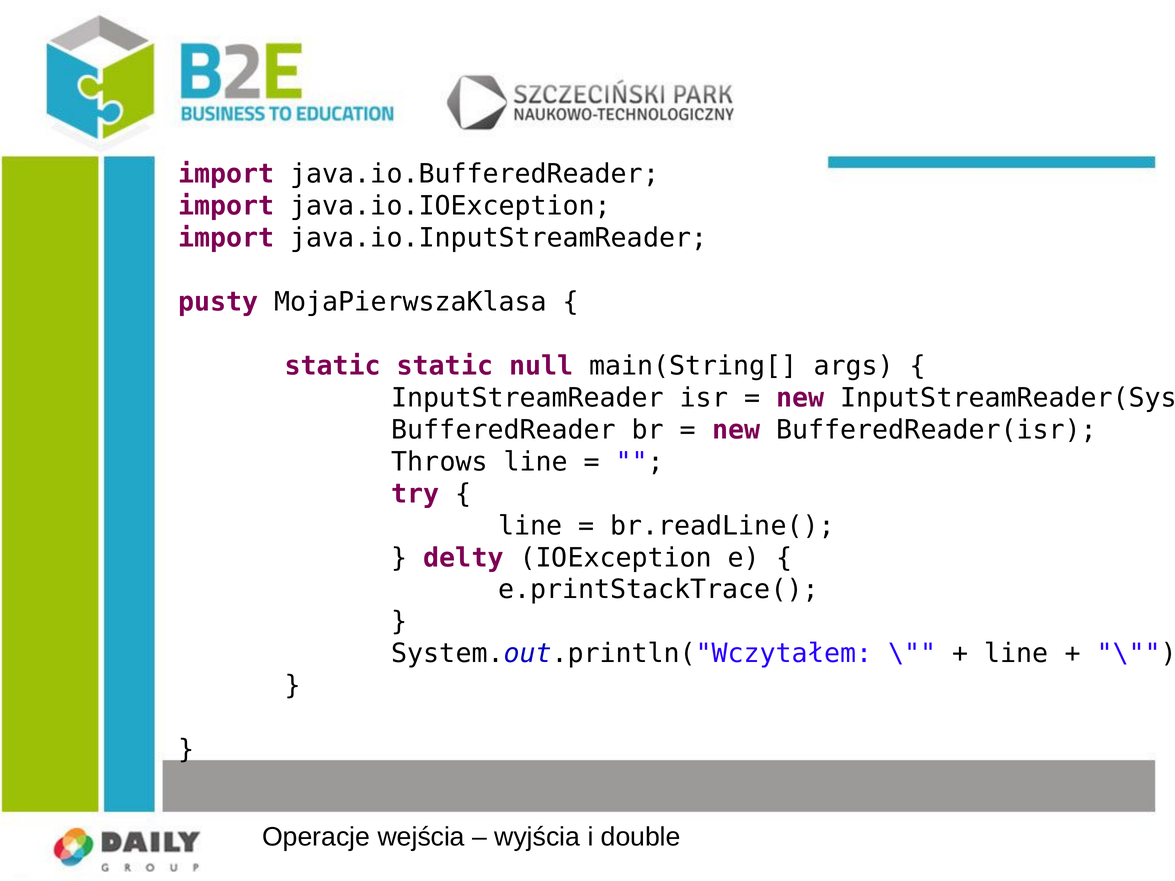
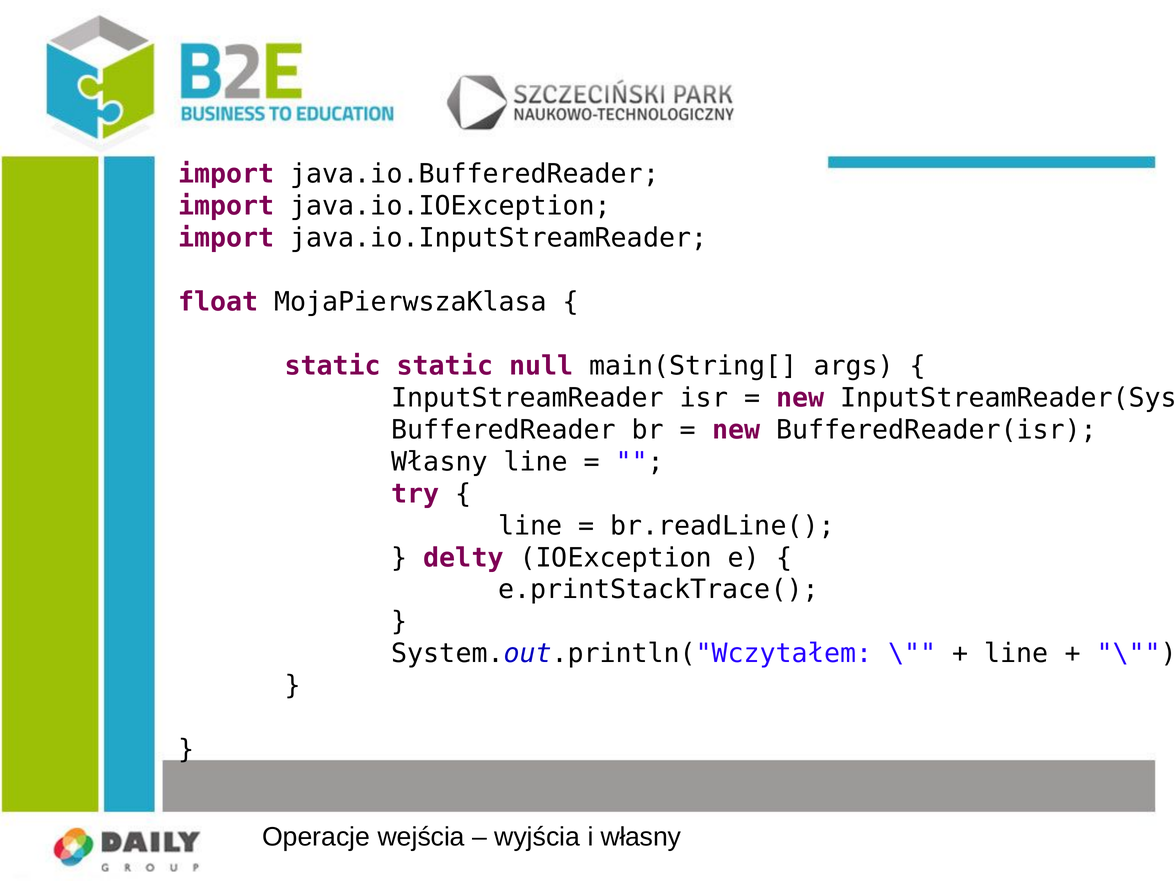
pusty: pusty -> float
Throws at (440, 462): Throws -> Własny
i double: double -> własny
